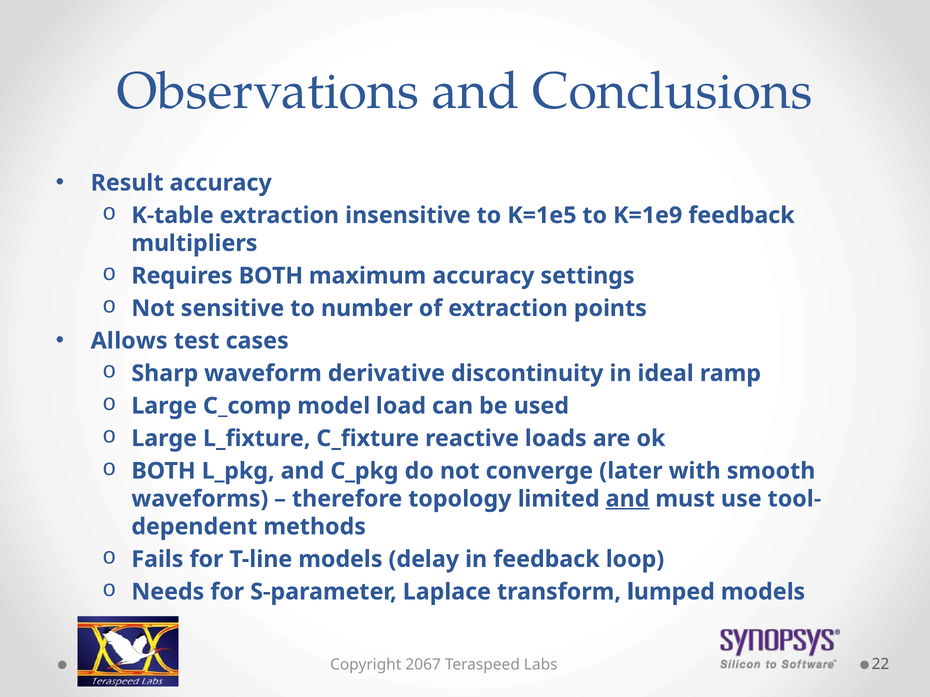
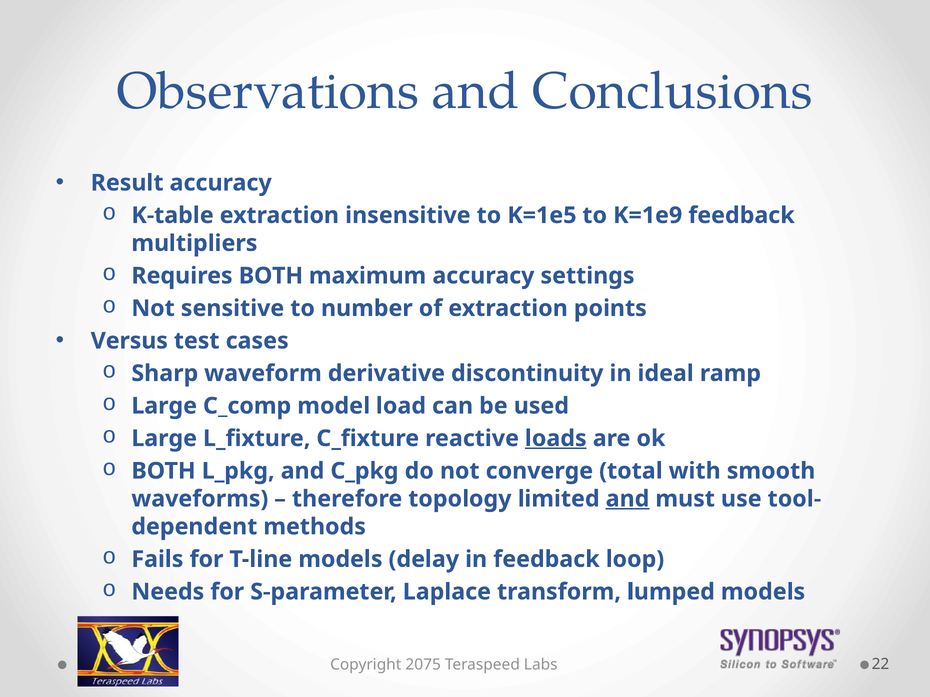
Allows: Allows -> Versus
loads underline: none -> present
later: later -> total
2067: 2067 -> 2075
